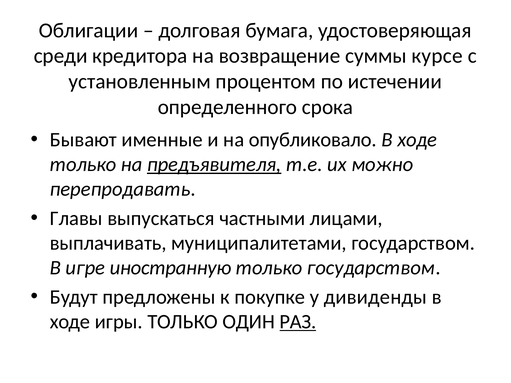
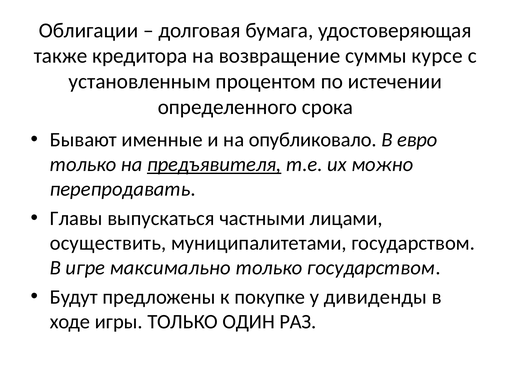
среди: среди -> также
ходе at (417, 140): ходе -> евро
выплачивать: выплачивать -> осуществить
иностранную: иностранную -> максимально
РАЗ underline: present -> none
